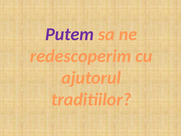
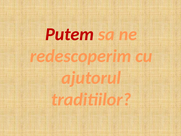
Putem colour: purple -> red
